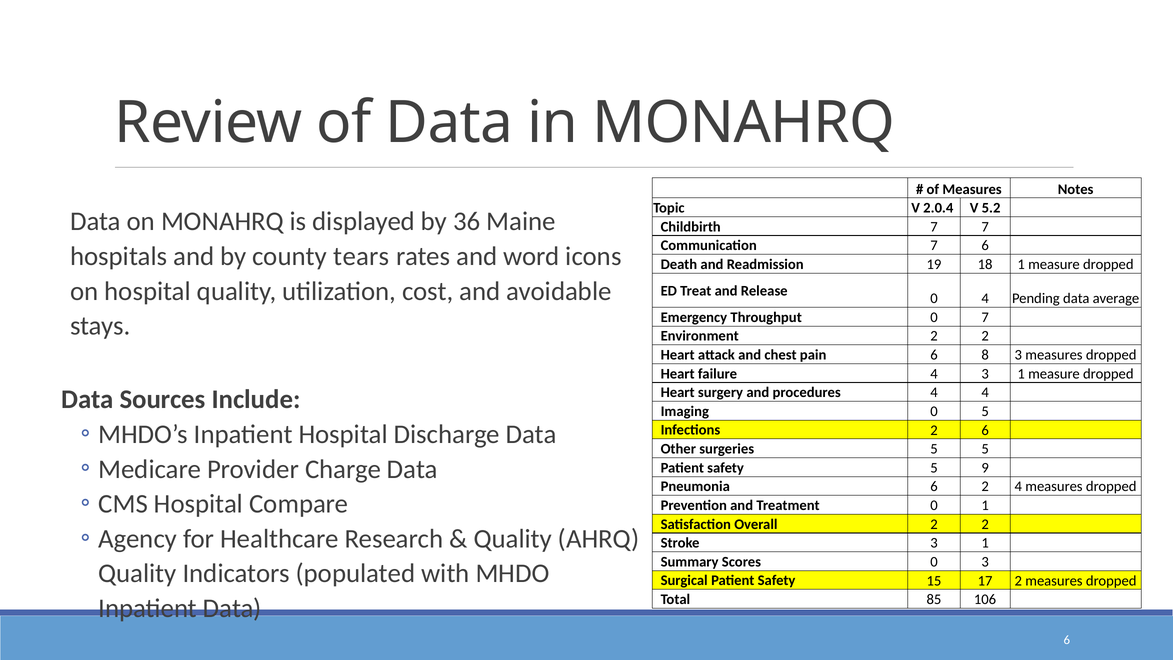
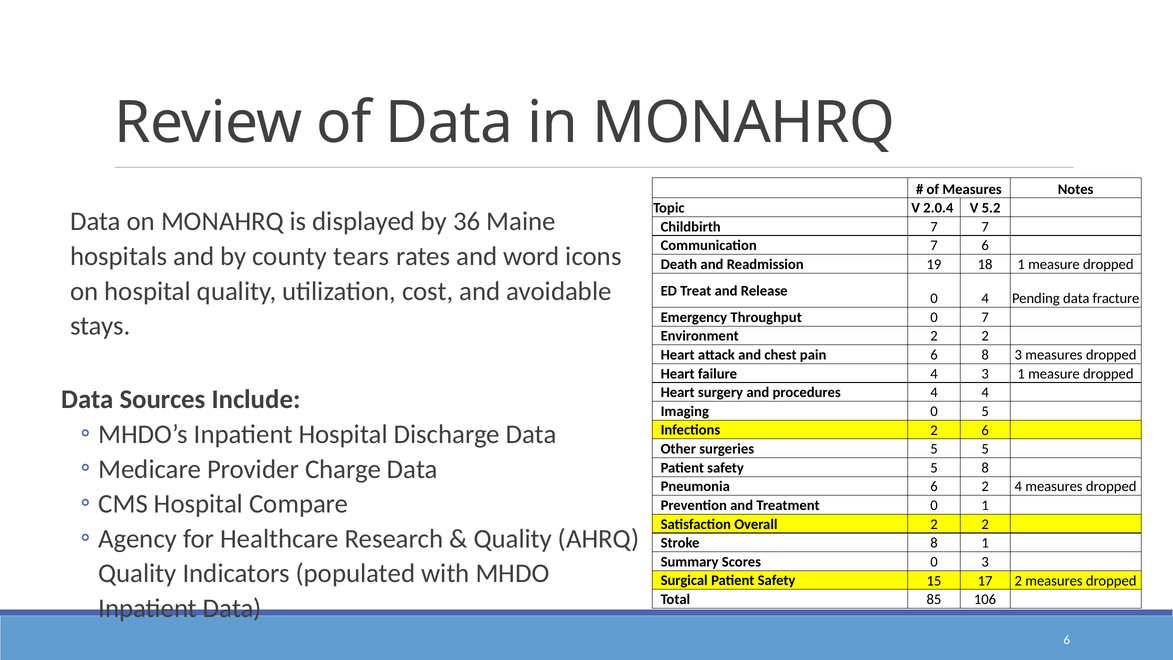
average: average -> fracture
5 9: 9 -> 8
Stroke 3: 3 -> 8
